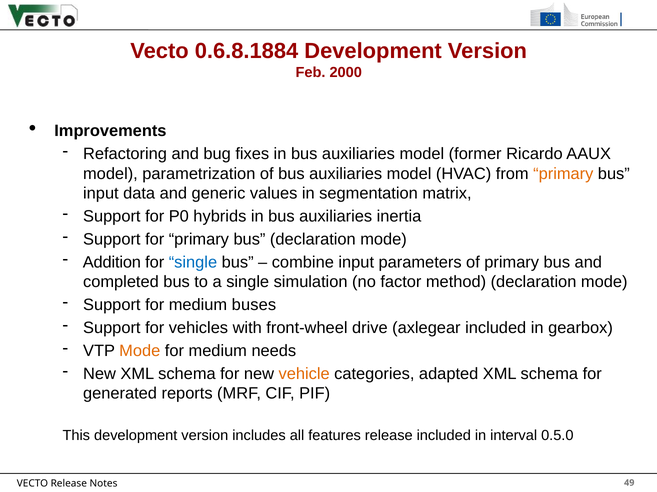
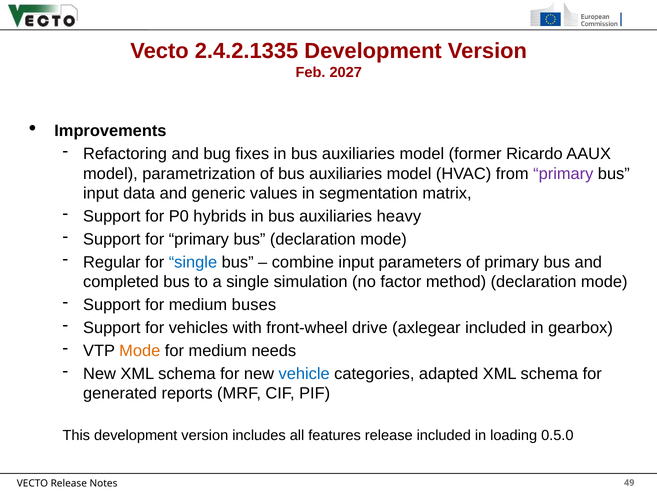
0.6.8.1884: 0.6.8.1884 -> 2.4.2.1335
2000: 2000 -> 2027
primary at (563, 174) colour: orange -> purple
inertia: inertia -> heavy
Addition: Addition -> Regular
vehicle colour: orange -> blue
interval: interval -> loading
